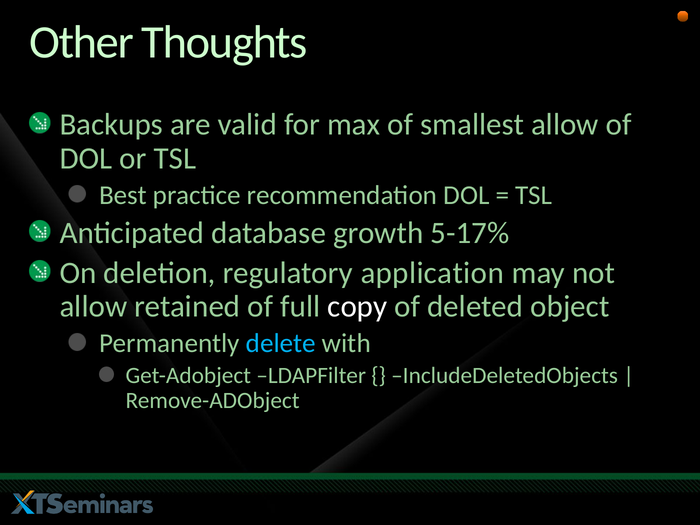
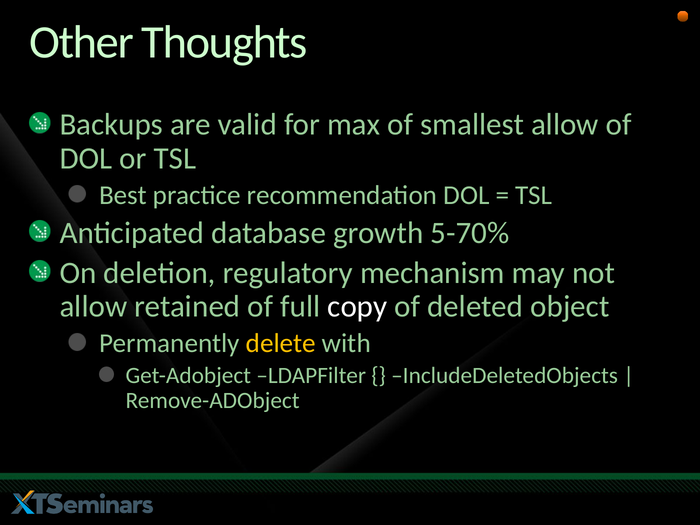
5-17%: 5-17% -> 5-70%
application: application -> mechanism
delete colour: light blue -> yellow
